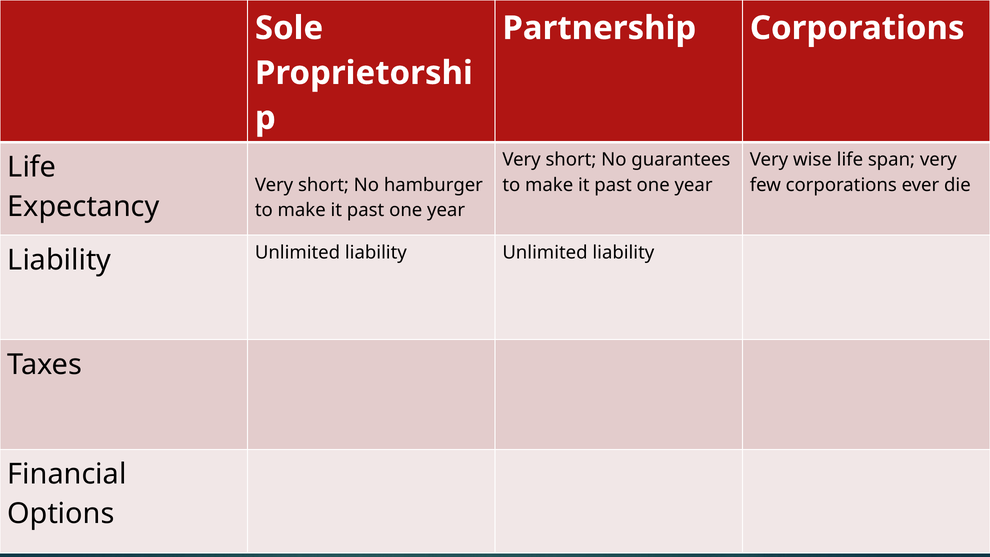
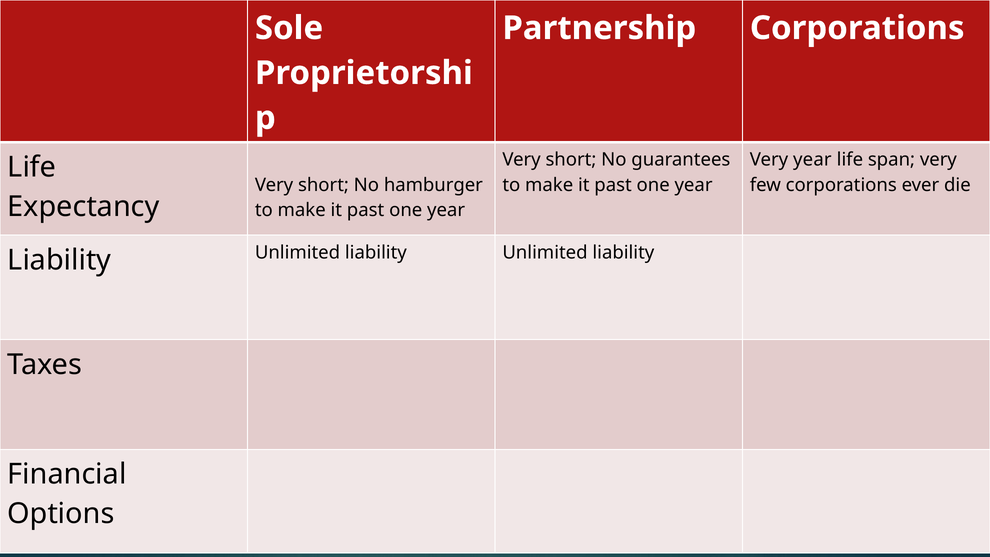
Very wise: wise -> year
